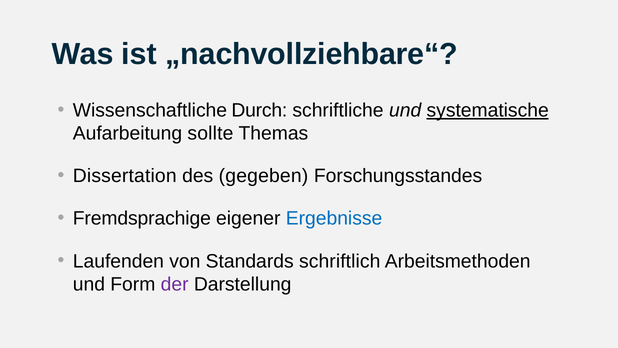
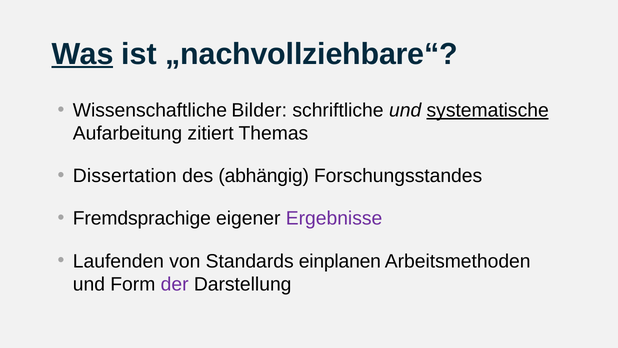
Was underline: none -> present
Durch: Durch -> Bilder
sollte: sollte -> zitiert
gegeben: gegeben -> abhängig
Ergebnisse colour: blue -> purple
schriftlich: schriftlich -> einplanen
